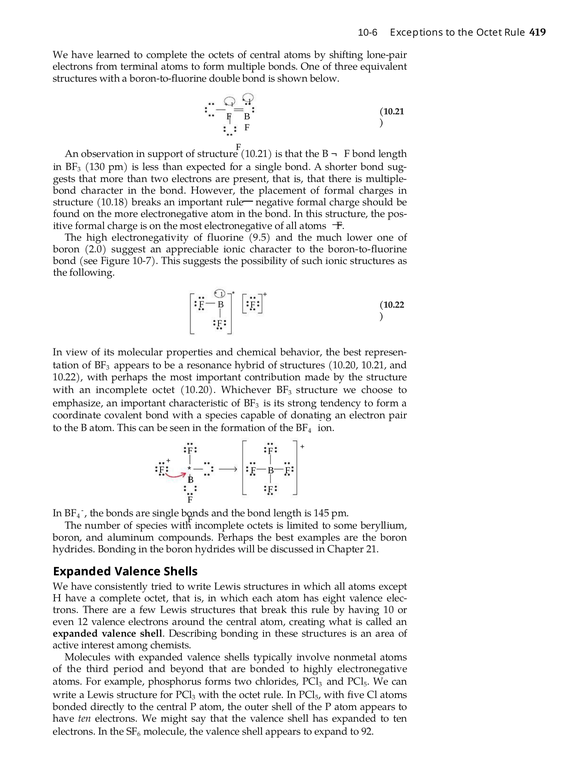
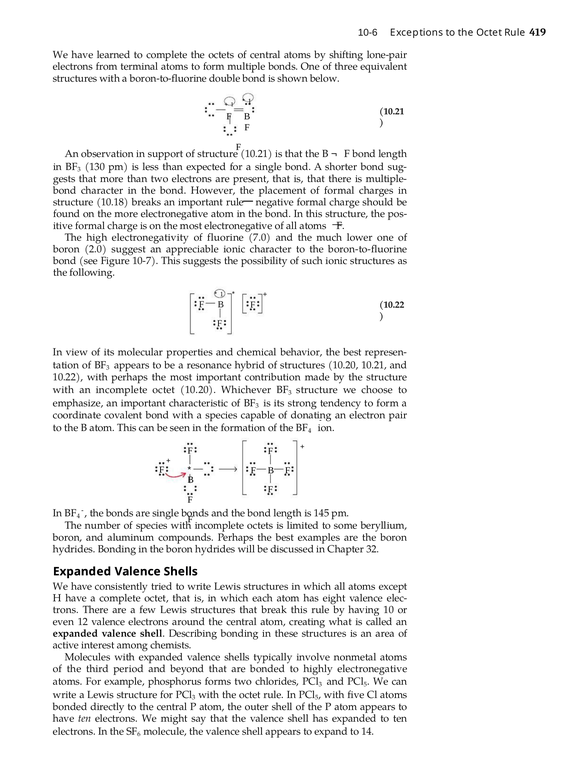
9.5: 9.5 -> 7.0
21: 21 -> 32
92: 92 -> 14
